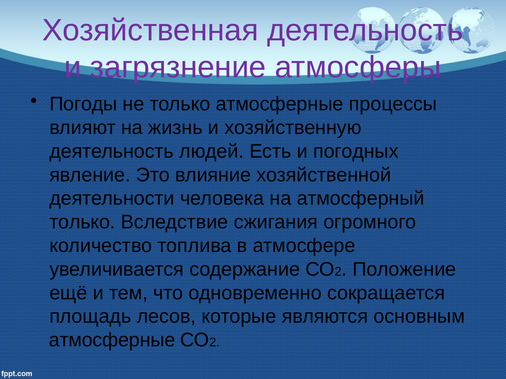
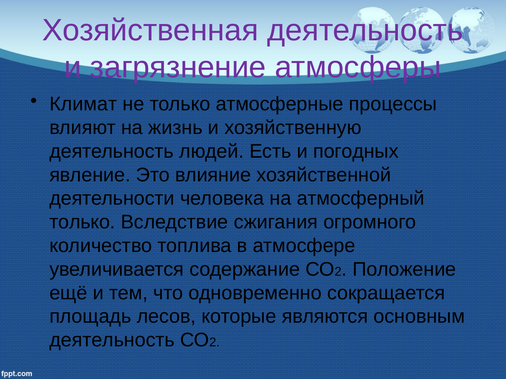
Погоды: Погоды -> Климат
атмосферные at (112, 341): атмосферные -> деятельность
